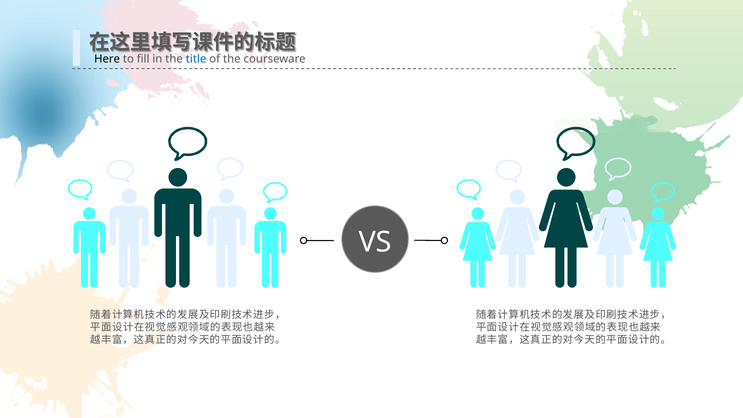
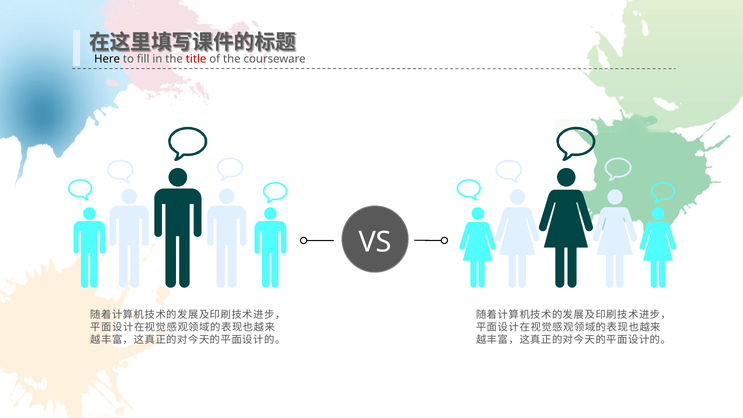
title colour: blue -> red
